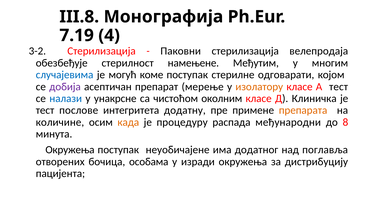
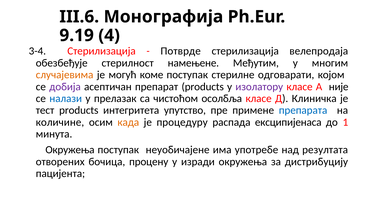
III.8: III.8 -> III.6
7.19: 7.19 -> 9.19
3-2: 3-2 -> 3-4
Паковни: Паковни -> Потврде
случајевима colour: blue -> orange
препарат мерење: мерење -> products
изолатору colour: orange -> purple
А тест: тест -> није
унакрсне: унакрсне -> прелазак
околним: околним -> осолбља
тест послове: послове -> products
додатну: додатну -> упутство
препарата colour: orange -> blue
међународни: међународни -> ексципијенаса
8: 8 -> 1
додатног: додатног -> употребе
поглавља: поглавља -> резултатa
особама: особама -> процену
